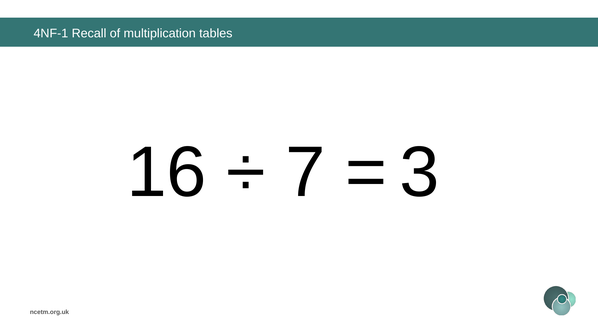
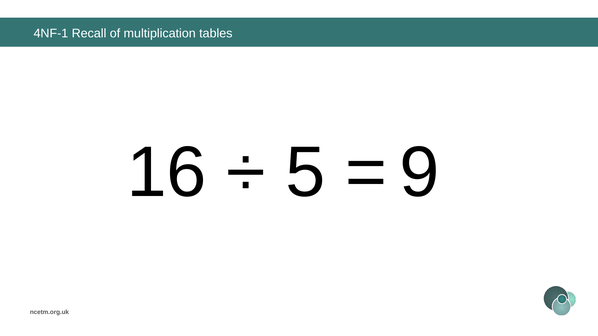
7: 7 -> 5
3: 3 -> 9
